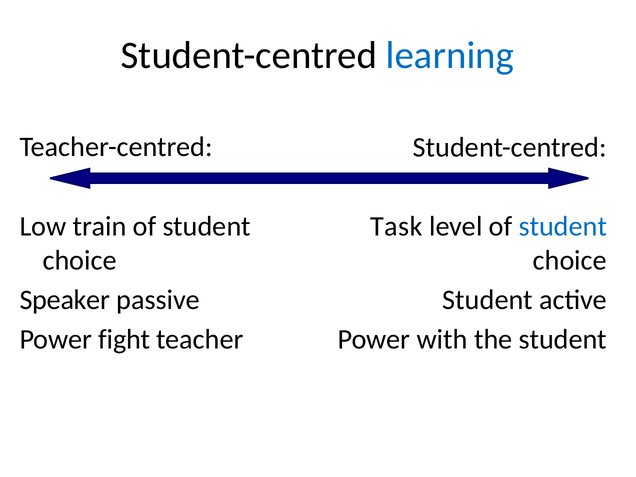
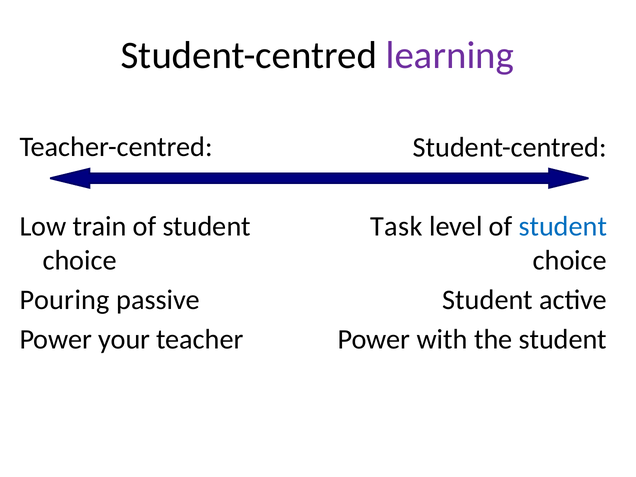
learning colour: blue -> purple
Speaker: Speaker -> Pouring
fight: fight -> your
